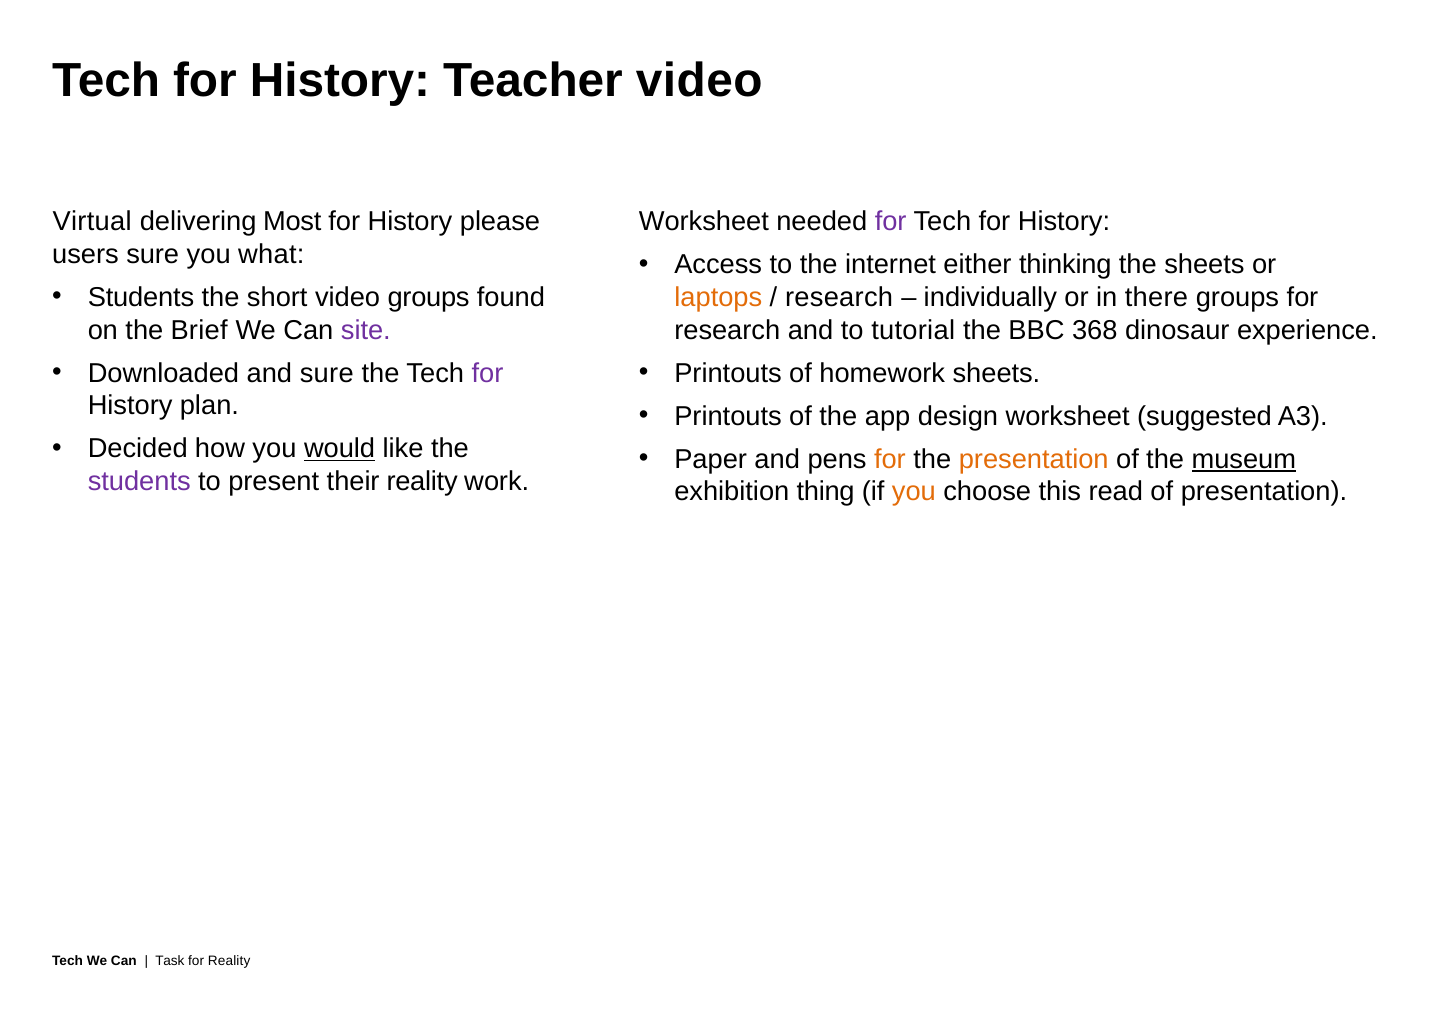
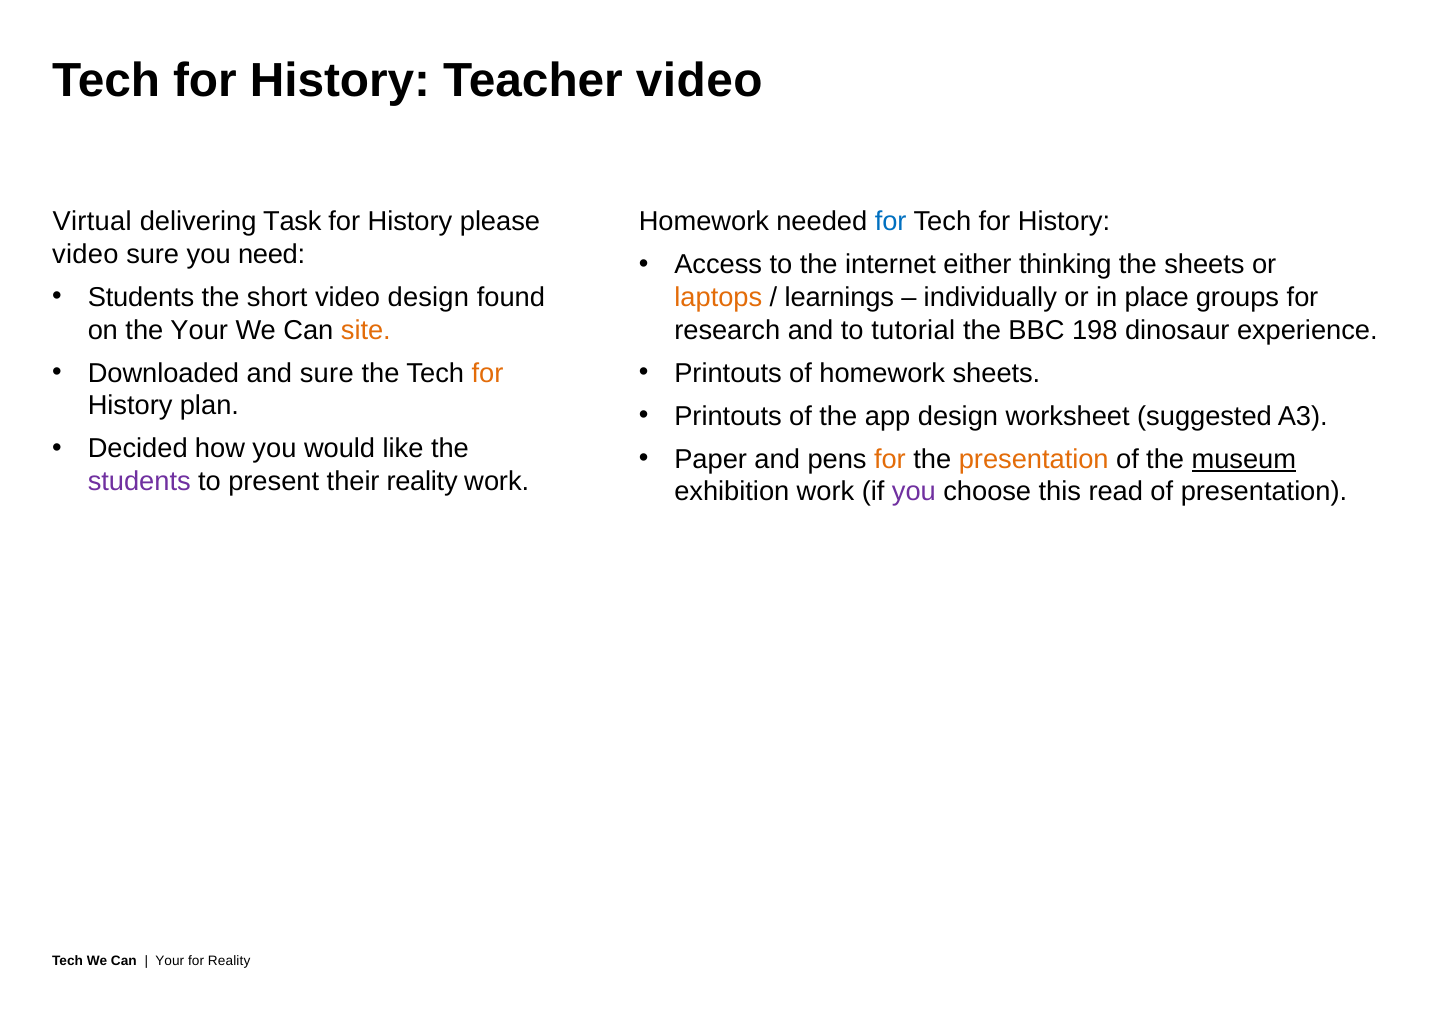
Most: Most -> Task
Worksheet at (704, 222): Worksheet -> Homework
for at (891, 222) colour: purple -> blue
users at (86, 254): users -> video
what: what -> need
video groups: groups -> design
research at (839, 297): research -> learnings
there: there -> place
the Brief: Brief -> Your
site colour: purple -> orange
368: 368 -> 198
for at (487, 373) colour: purple -> orange
would underline: present -> none
exhibition thing: thing -> work
you at (914, 492) colour: orange -> purple
Task at (170, 961): Task -> Your
